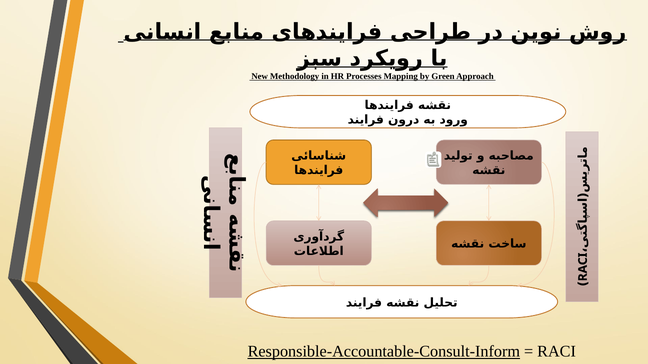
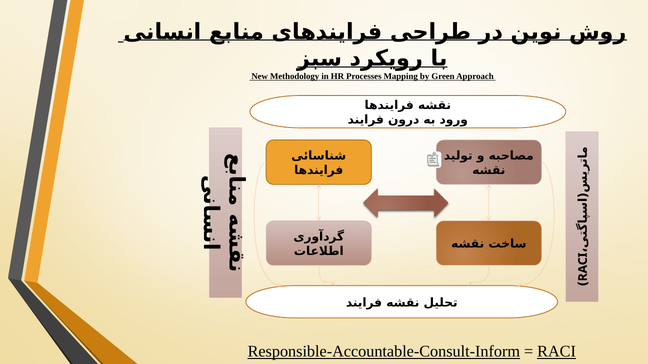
RACI underline: none -> present
